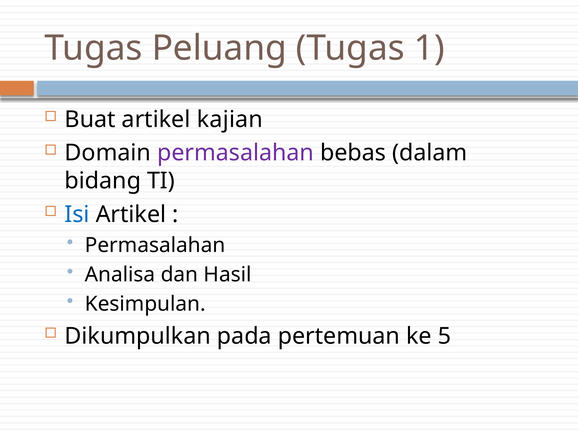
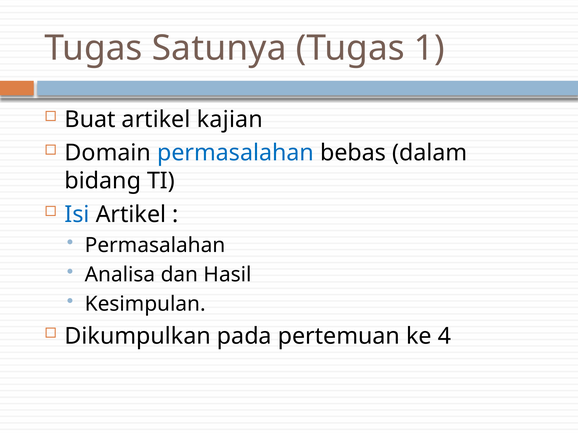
Peluang: Peluang -> Satunya
permasalahan at (236, 153) colour: purple -> blue
5: 5 -> 4
